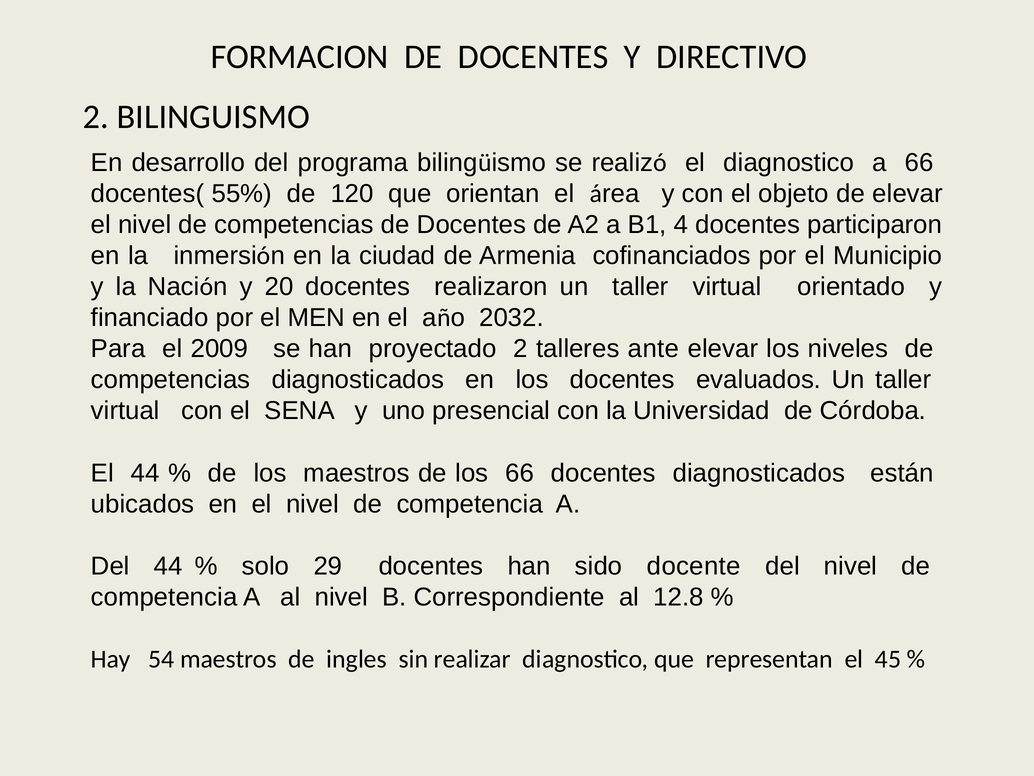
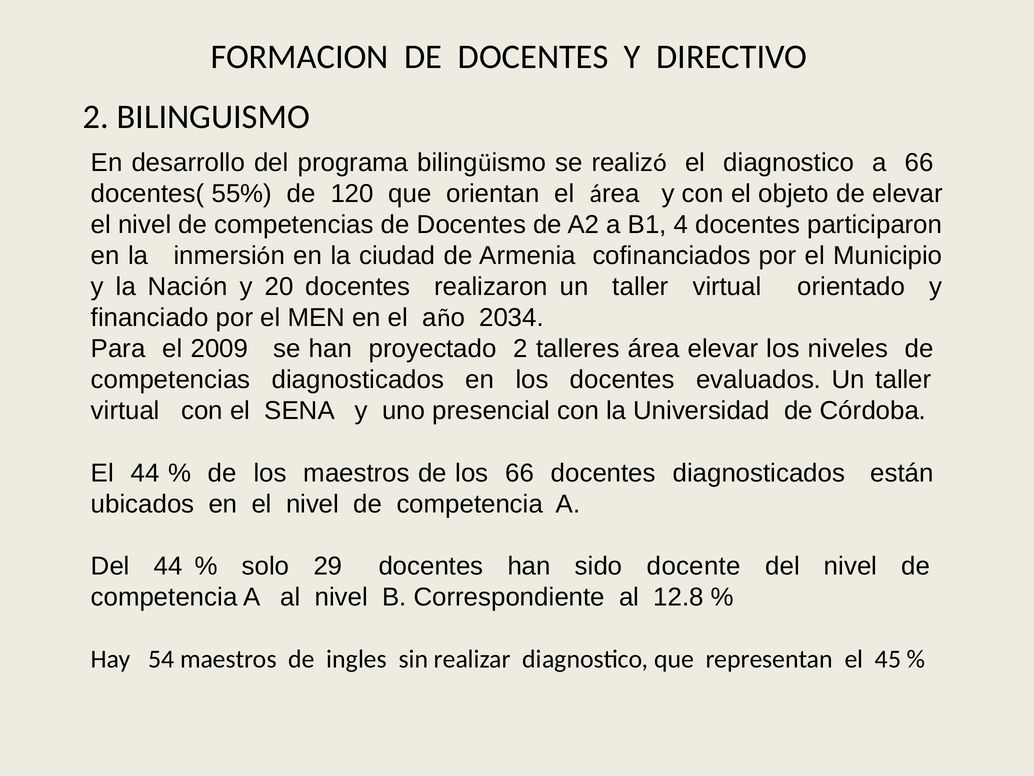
2032: 2032 -> 2034
talleres ante: ante -> área
